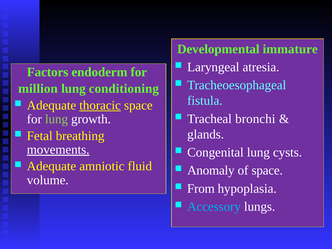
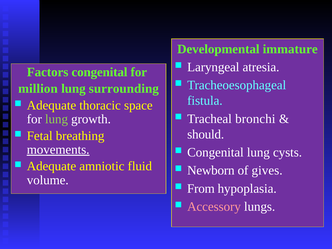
Factors endoderm: endoderm -> congenital
conditioning: conditioning -> surrounding
thoracic underline: present -> none
glands: glands -> should
Anomaly: Anomaly -> Newborn
of space: space -> gives
Accessory colour: light blue -> pink
